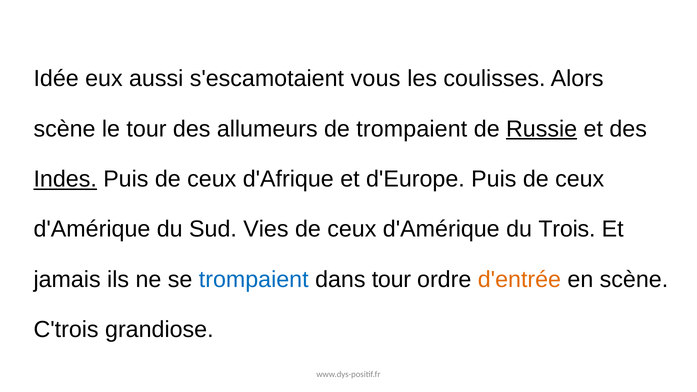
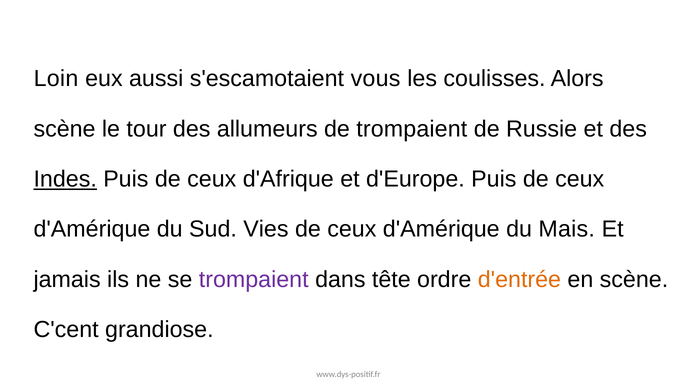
Idée: Idée -> Loin
Russie underline: present -> none
Trois: Trois -> Mais
trompaient at (254, 279) colour: blue -> purple
dans tour: tour -> tête
C'trois: C'trois -> C'cent
